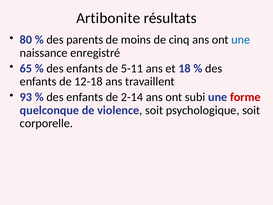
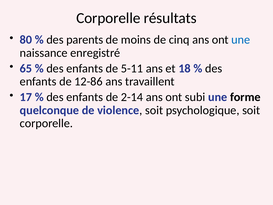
Artibonite at (108, 18): Artibonite -> Corporelle
12-18: 12-18 -> 12-86
93: 93 -> 17
forme colour: red -> black
